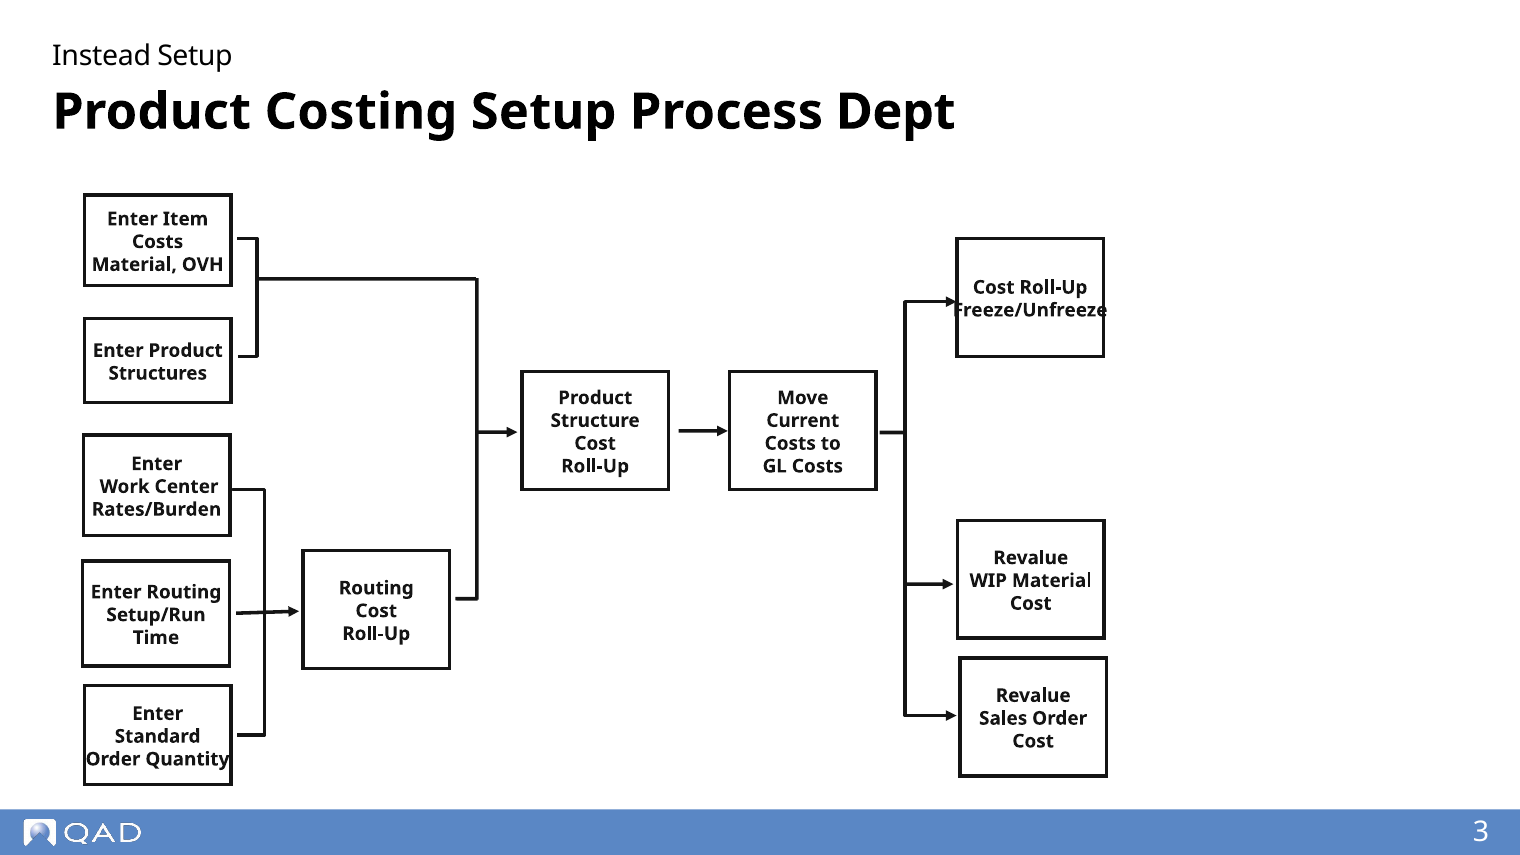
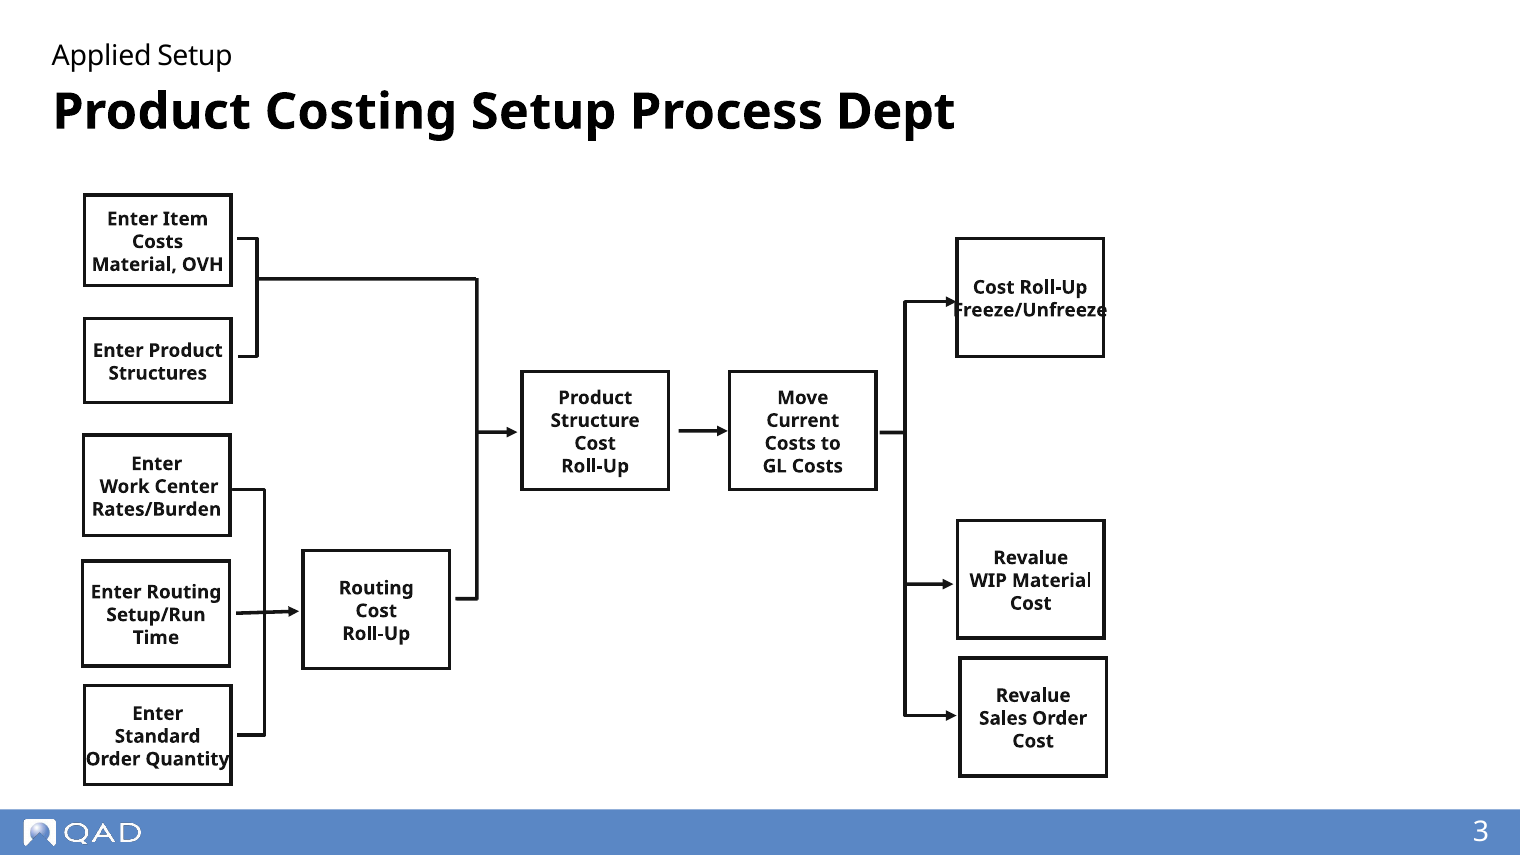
Instead: Instead -> Applied
